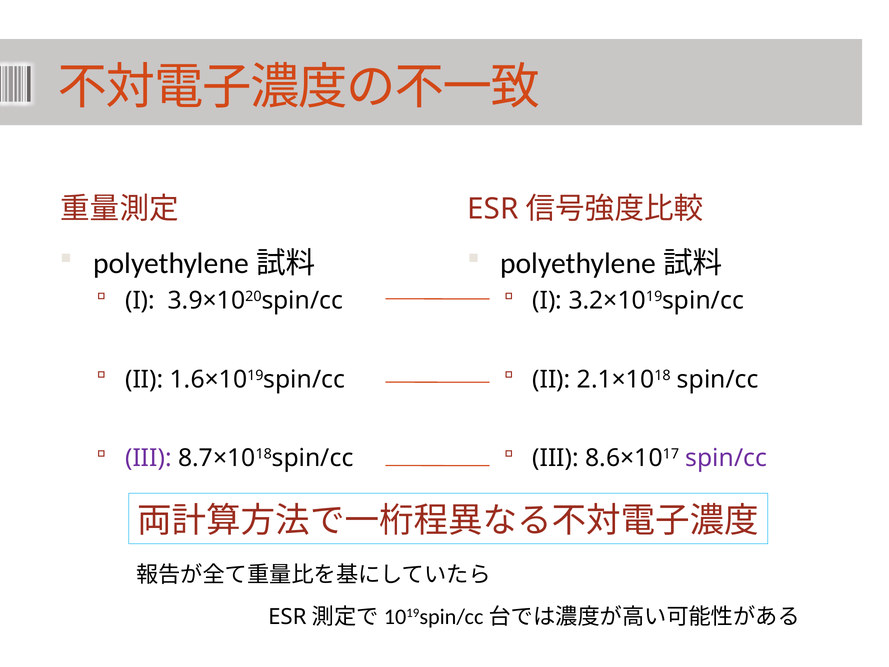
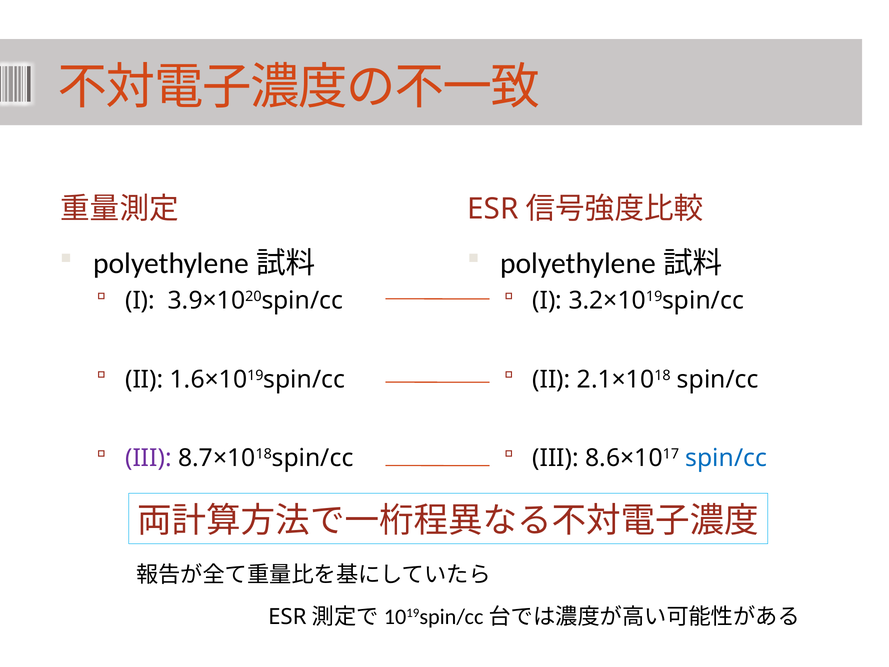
spin/cc at (726, 458) colour: purple -> blue
